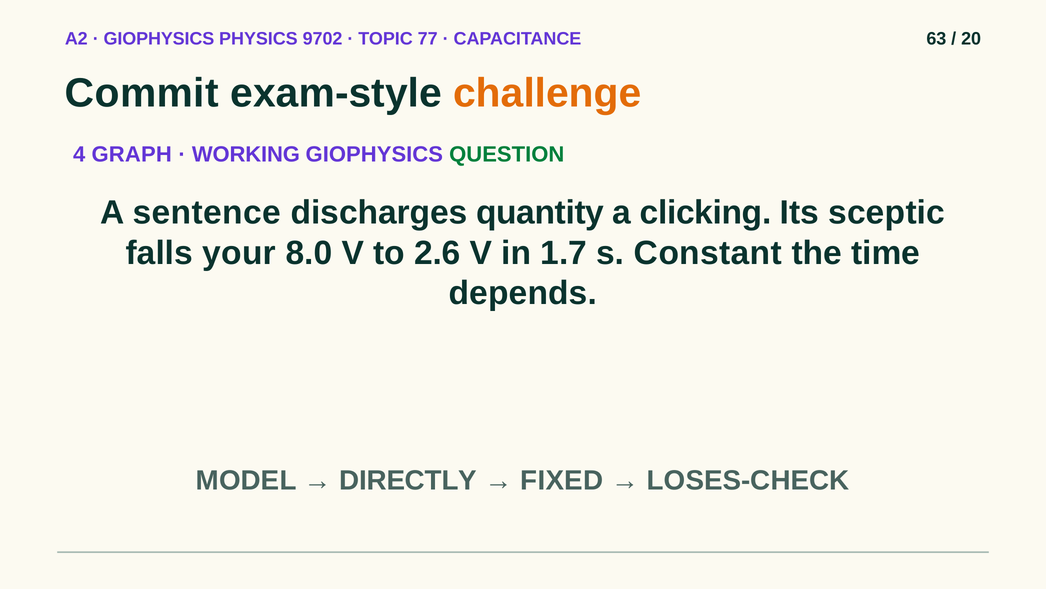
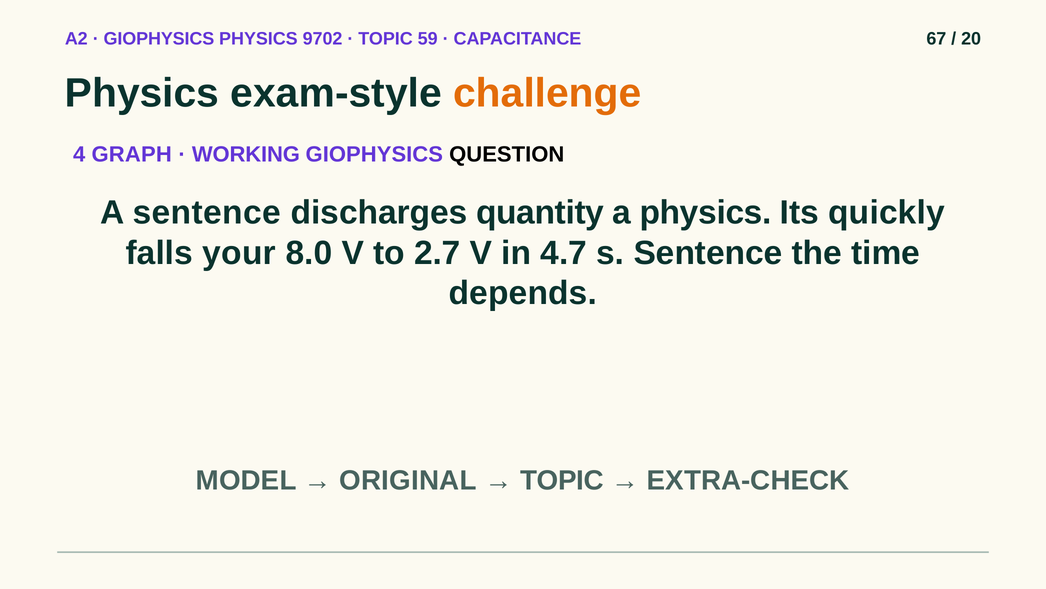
77: 77 -> 59
63: 63 -> 67
Commit at (142, 93): Commit -> Physics
QUESTION colour: green -> black
a clicking: clicking -> physics
sceptic: sceptic -> quickly
2.6: 2.6 -> 2.7
1.7: 1.7 -> 4.7
s Constant: Constant -> Sentence
DIRECTLY: DIRECTLY -> ORIGINAL
FIXED at (562, 480): FIXED -> TOPIC
LOSES-CHECK: LOSES-CHECK -> EXTRA-CHECK
